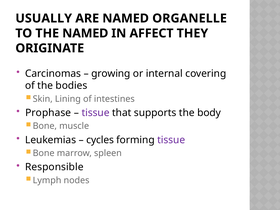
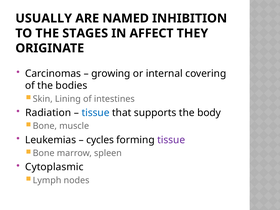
ORGANELLE: ORGANELLE -> INHIBITION
THE NAMED: NAMED -> STAGES
Prophase: Prophase -> Radiation
tissue at (96, 113) colour: purple -> blue
Responsible: Responsible -> Cytoplasmic
